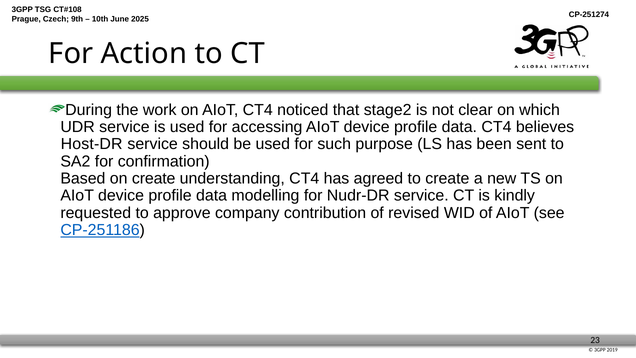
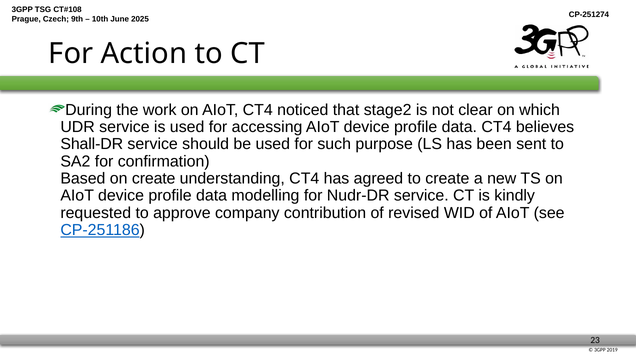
Host-DR: Host-DR -> Shall-DR
